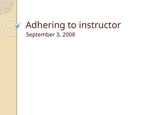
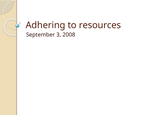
instructor: instructor -> resources
